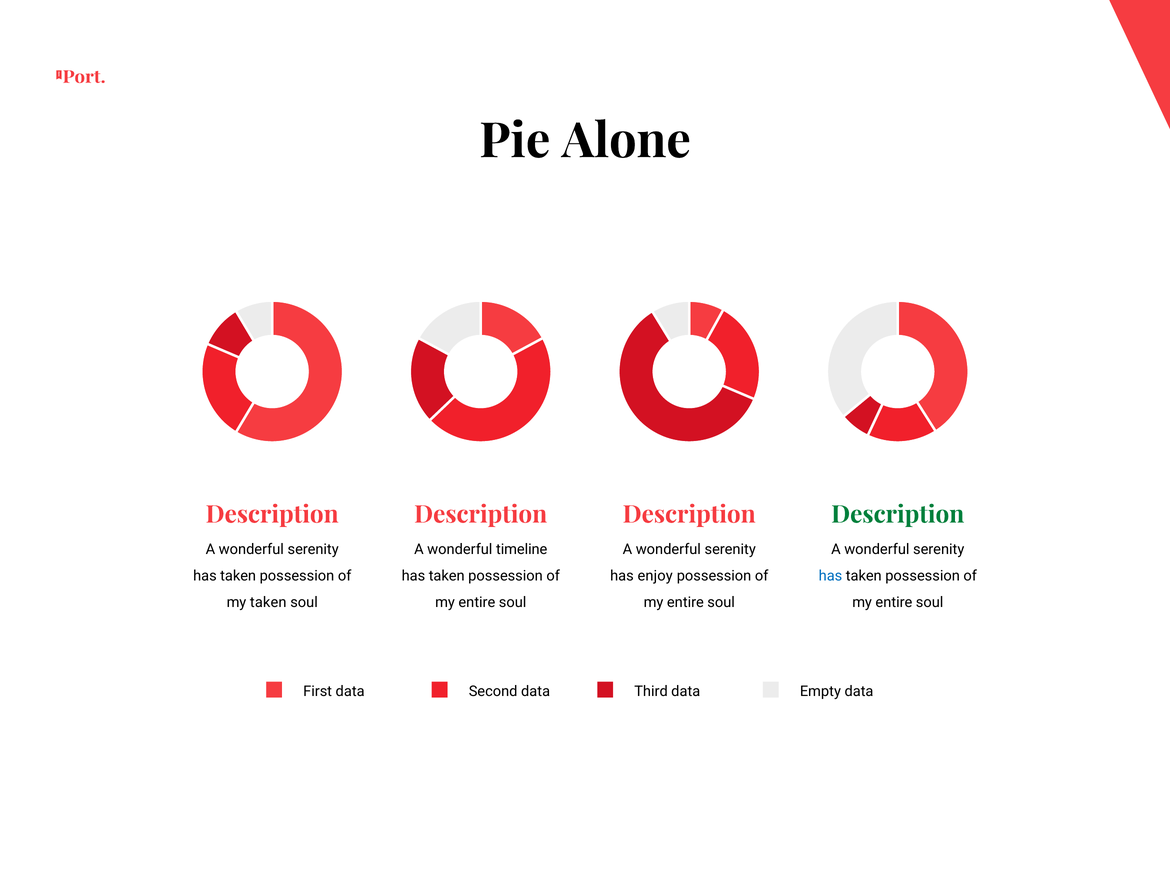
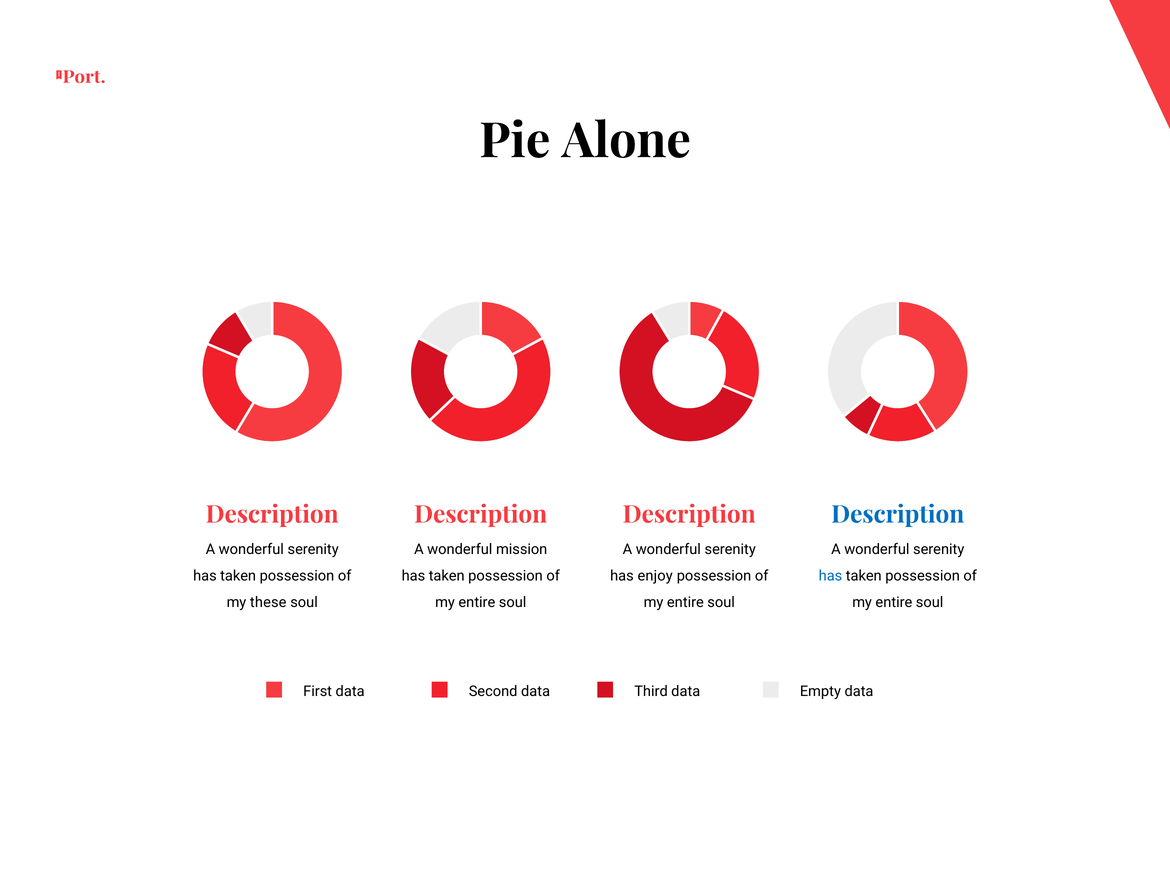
Description at (898, 514) colour: green -> blue
timeline: timeline -> mission
my taken: taken -> these
